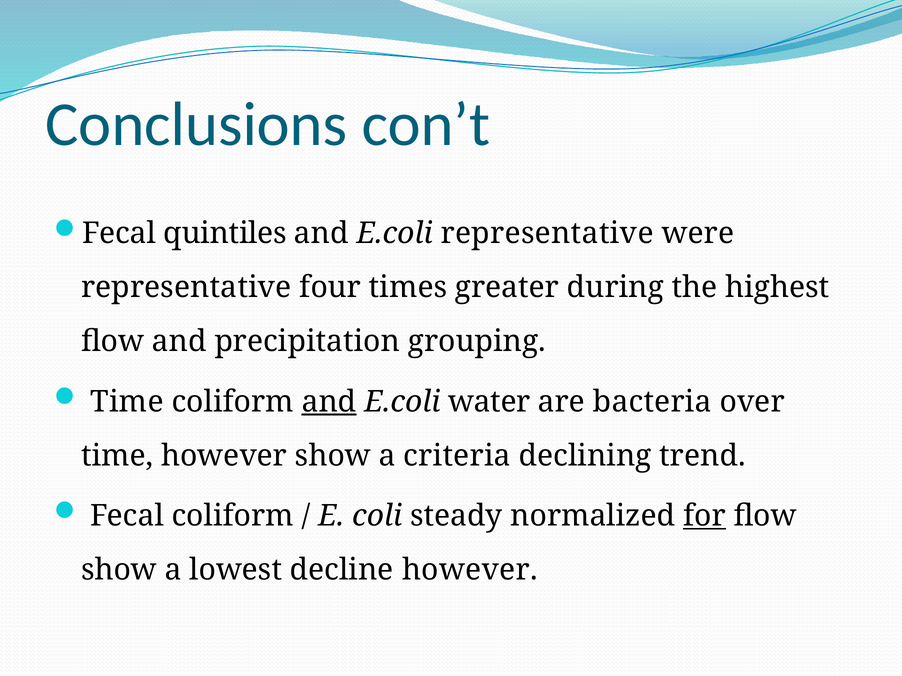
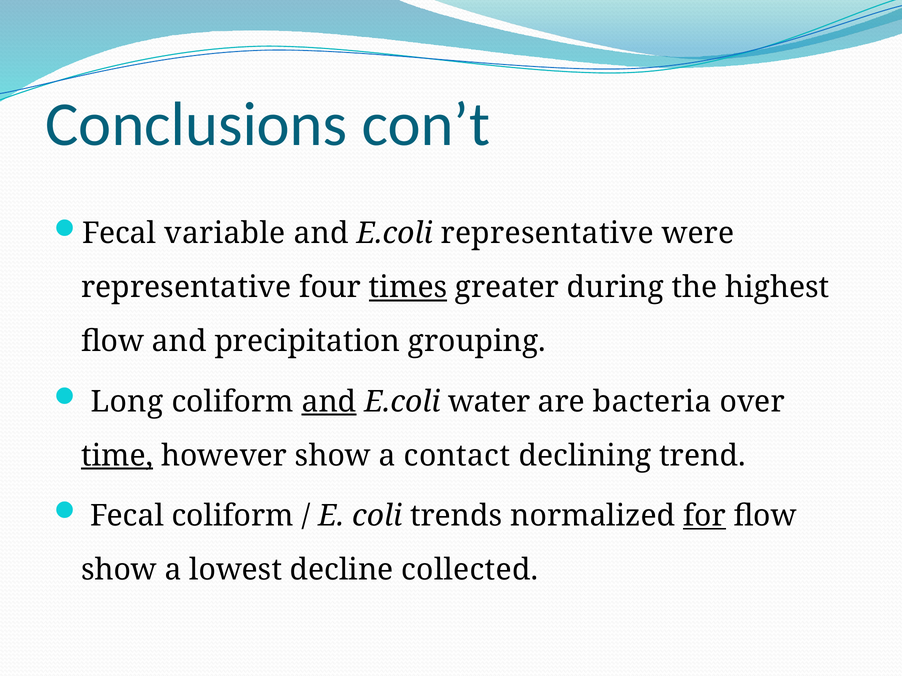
quintiles: quintiles -> variable
times underline: none -> present
Time at (127, 402): Time -> Long
time at (117, 456) underline: none -> present
criteria: criteria -> contact
steady: steady -> trends
decline however: however -> collected
